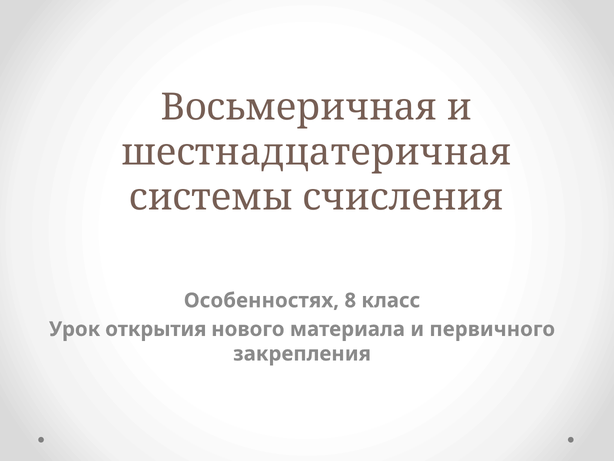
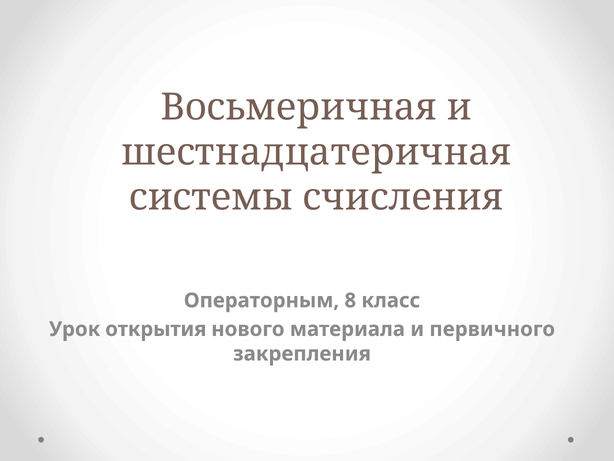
Особенностях: Особенностях -> Операторным
